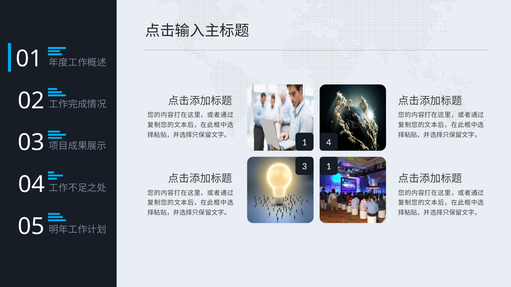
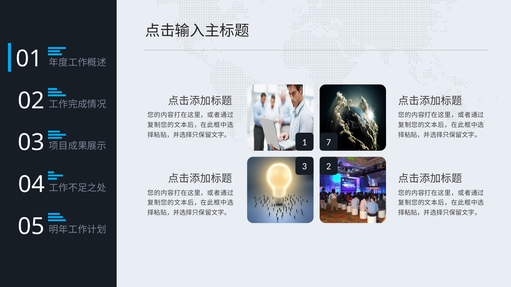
4: 4 -> 7
3 1: 1 -> 2
